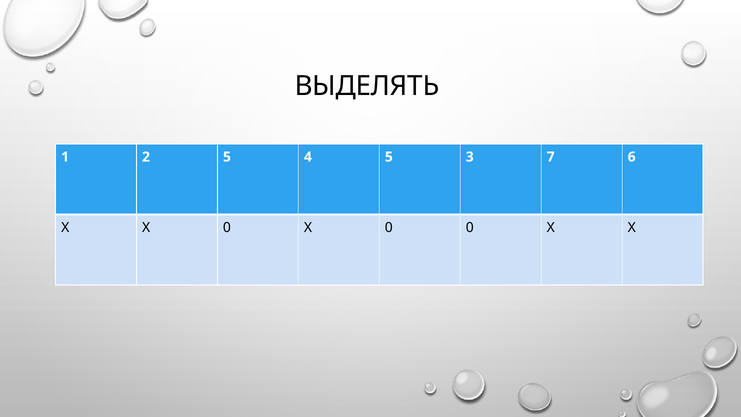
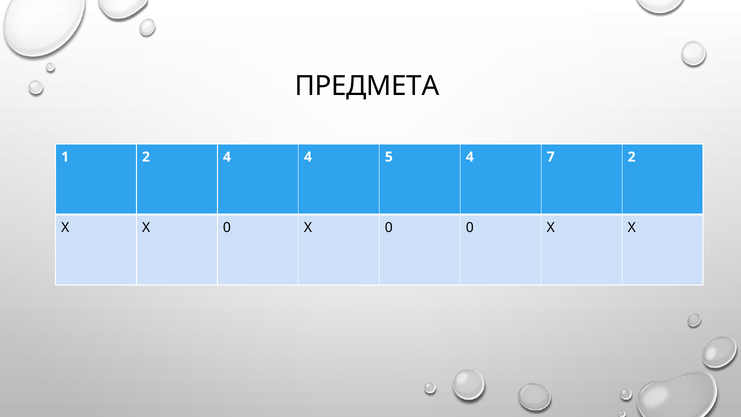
ВЫДЕЛЯТЬ: ВЫДЕЛЯТЬ -> ПРЕДМЕТА
2 5: 5 -> 4
5 3: 3 -> 4
7 6: 6 -> 2
